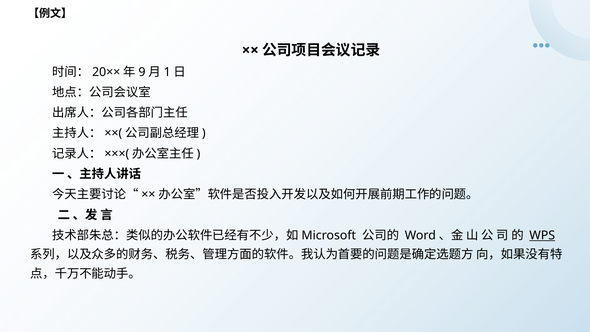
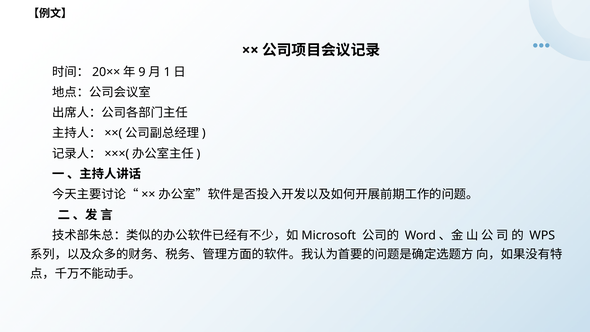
WPS underline: present -> none
